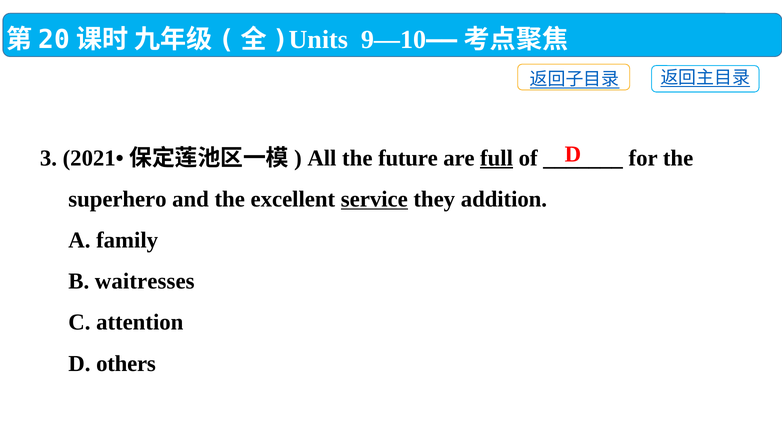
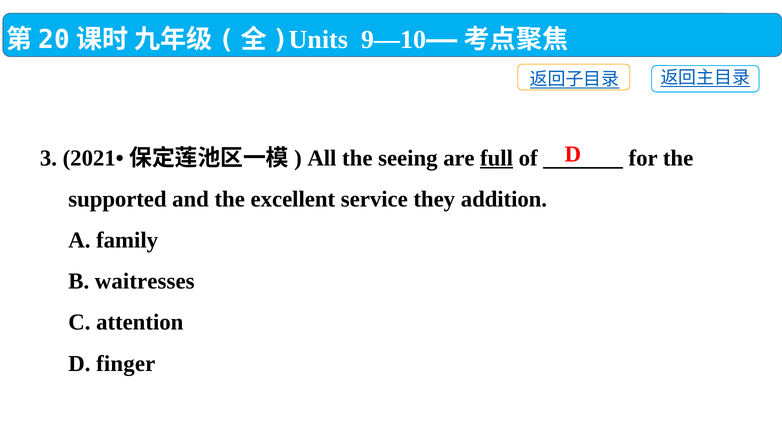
future: future -> seeing
superhero: superhero -> supported
service underline: present -> none
others: others -> finger
